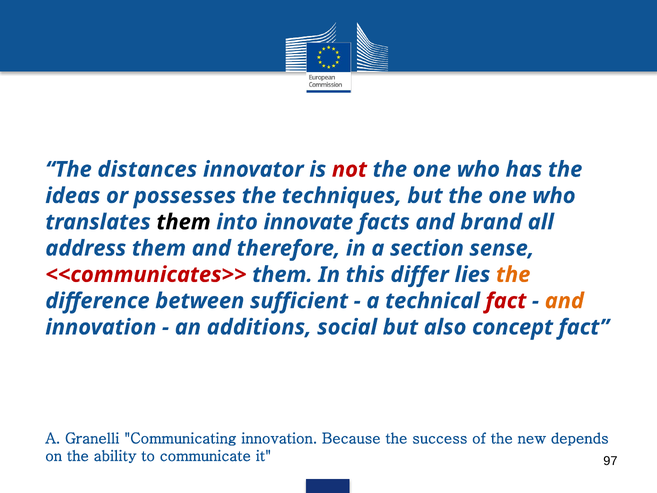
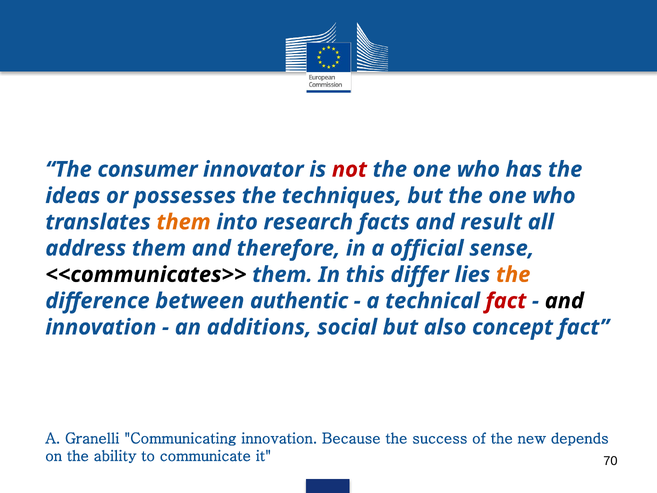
distances: distances -> consumer
them at (184, 222) colour: black -> orange
innovate: innovate -> research
brand: brand -> result
section: section -> official
<<communicates>> colour: red -> black
sufficient: sufficient -> authentic
and at (564, 301) colour: orange -> black
97: 97 -> 70
